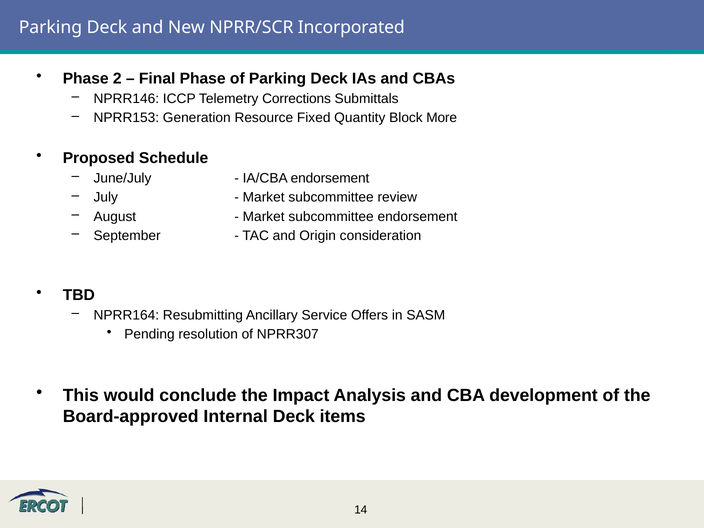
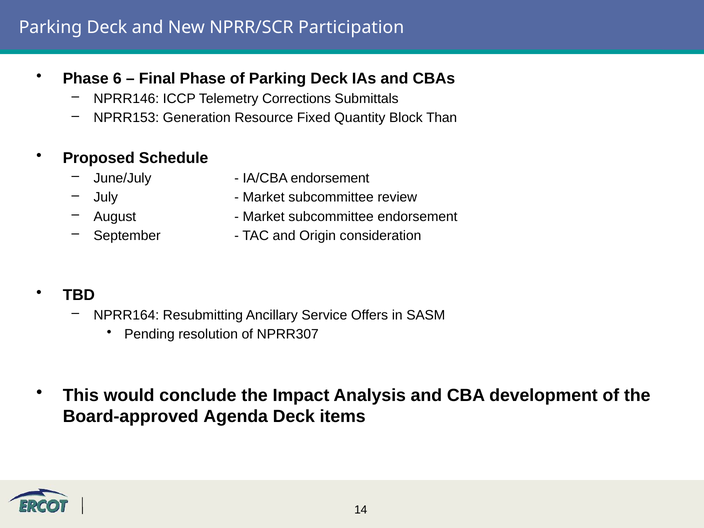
Incorporated: Incorporated -> Participation
2: 2 -> 6
More: More -> Than
Internal: Internal -> Agenda
